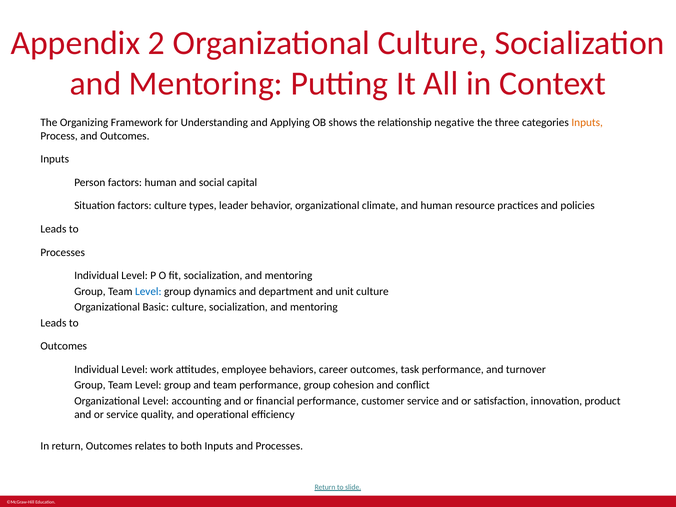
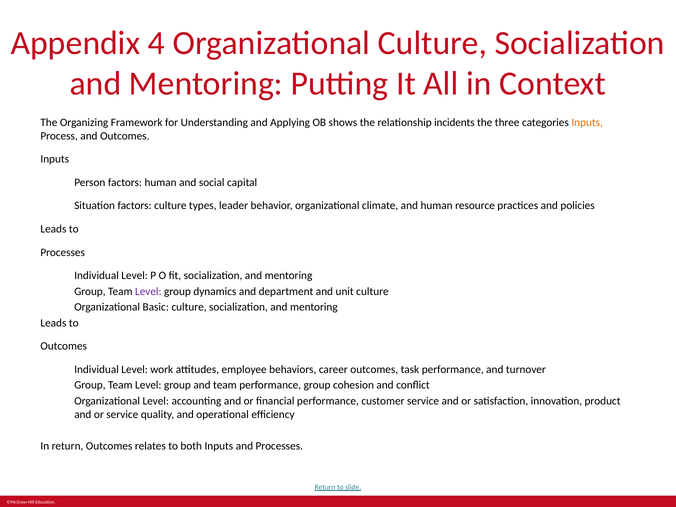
2: 2 -> 4
negative: negative -> incidents
Level at (148, 291) colour: blue -> purple
